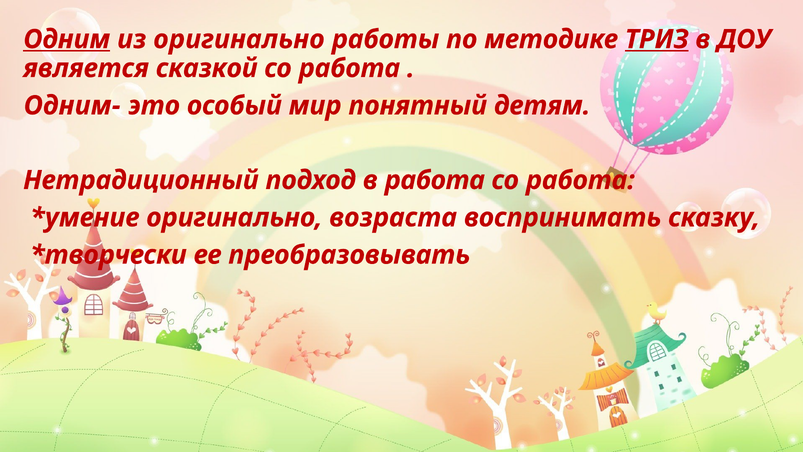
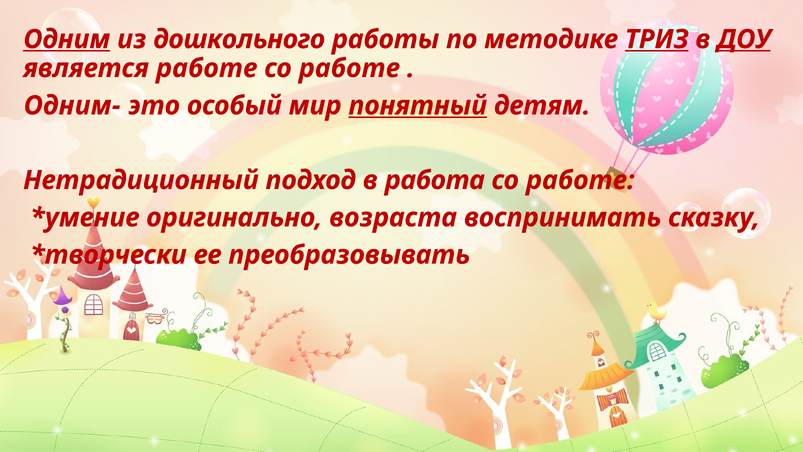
из оригинально: оригинально -> дошкольного
ДОУ underline: none -> present
является сказкой: сказкой -> работе
работа at (349, 68): работа -> работе
понятный underline: none -> present
работа at (580, 180): работа -> работе
